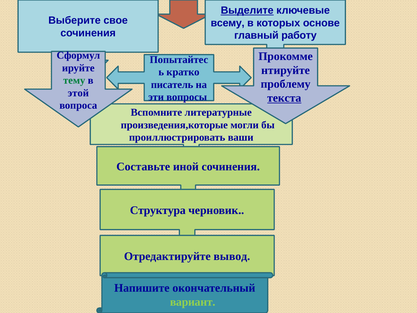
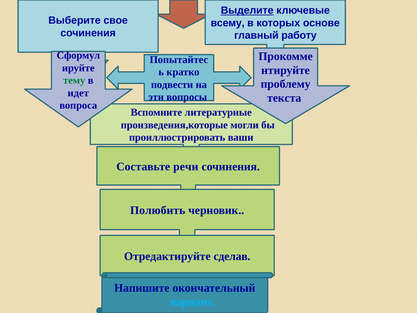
писатель: писатель -> подвести
этой: этой -> идет
текста underline: present -> none
иной: иной -> речи
Структура: Структура -> Полюбить
вывод: вывод -> сделав
вариант colour: light green -> light blue
